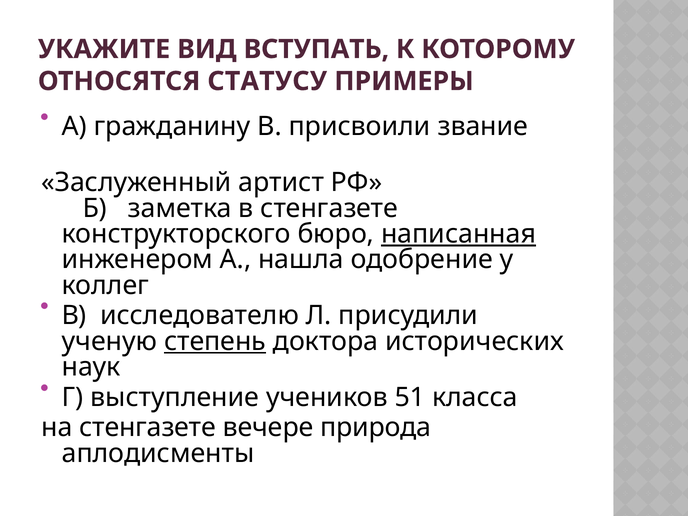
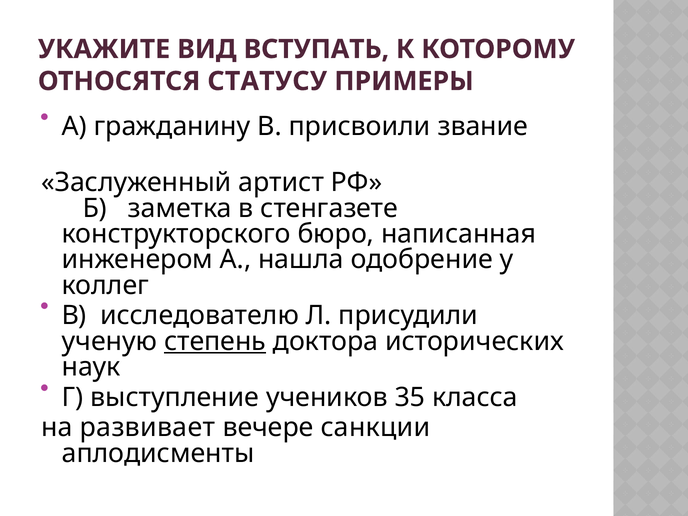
написанная underline: present -> none
51: 51 -> 35
на стенгазете: стенгазете -> развивает
природа: природа -> санкции
